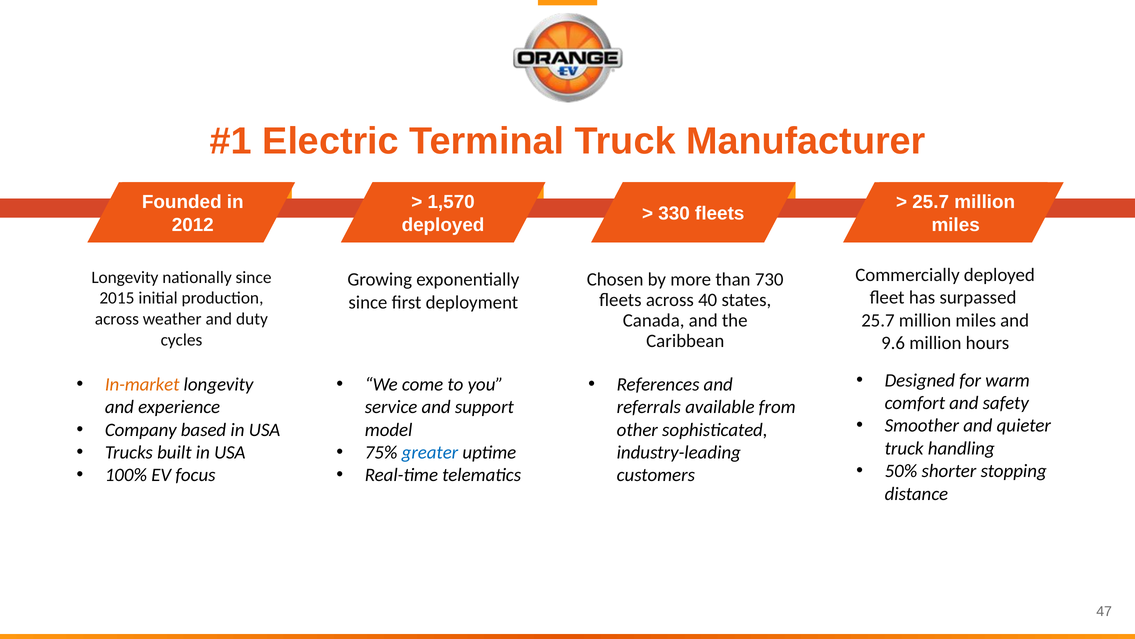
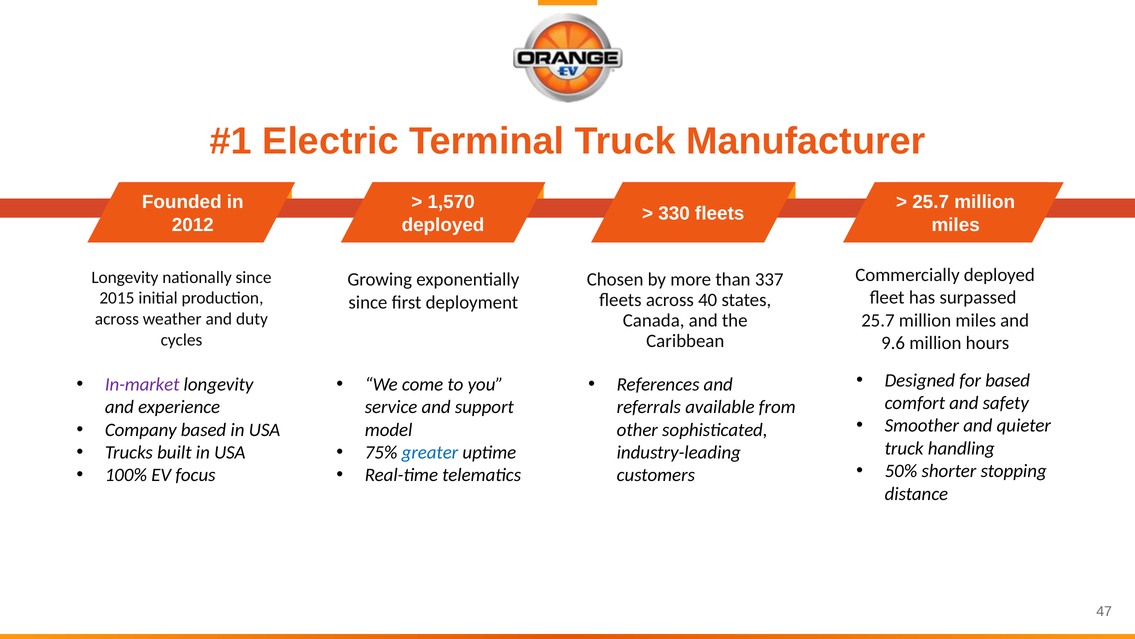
730: 730 -> 337
for warm: warm -> based
In-market colour: orange -> purple
